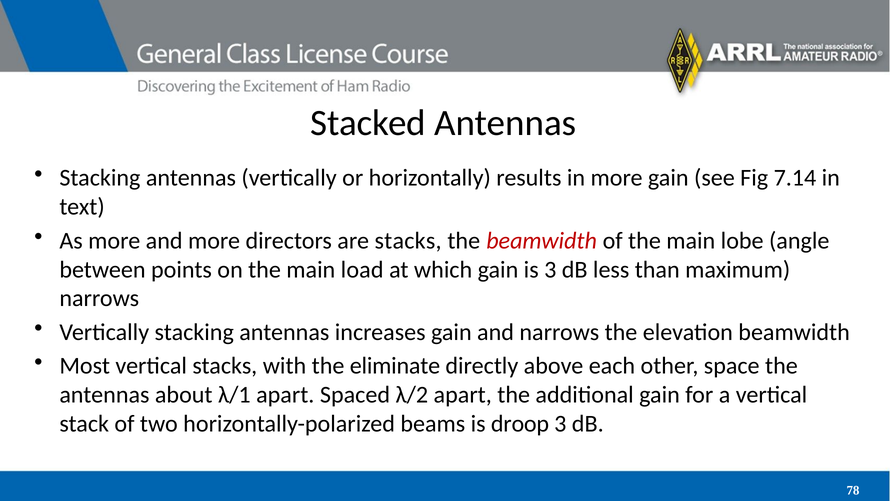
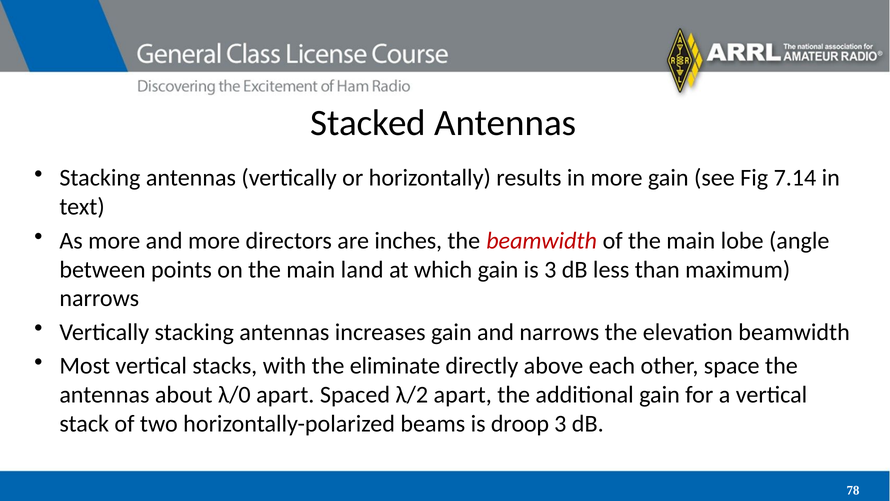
are stacks: stacks -> inches
load: load -> land
λ/1: λ/1 -> λ/0
